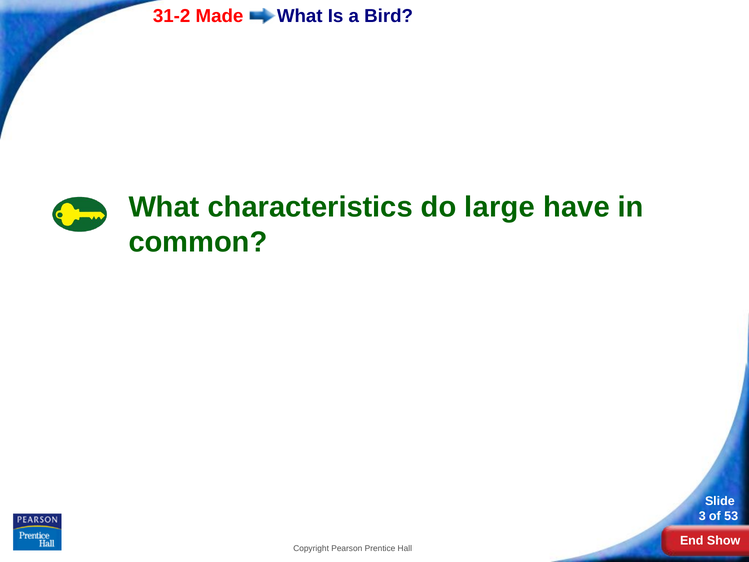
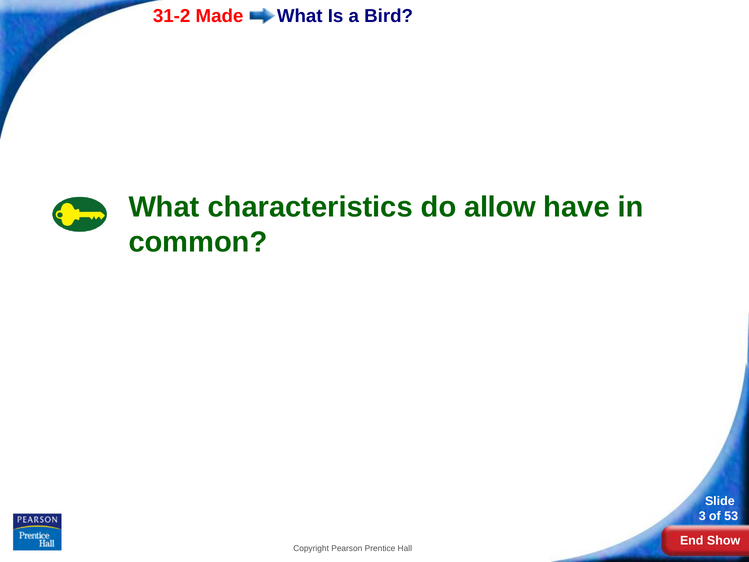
large: large -> allow
